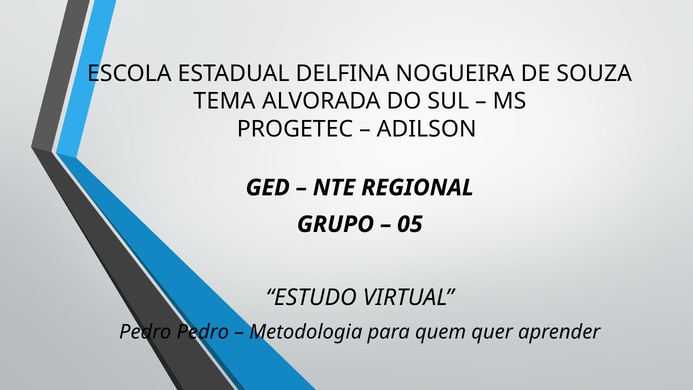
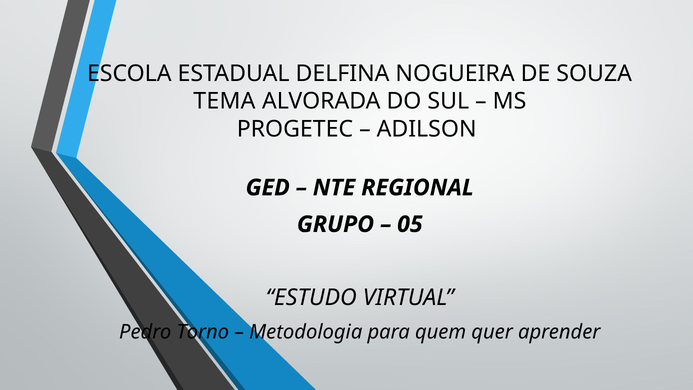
Pedro Pedro: Pedro -> Torno
